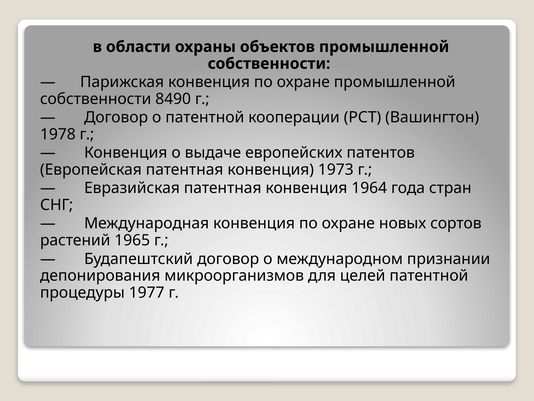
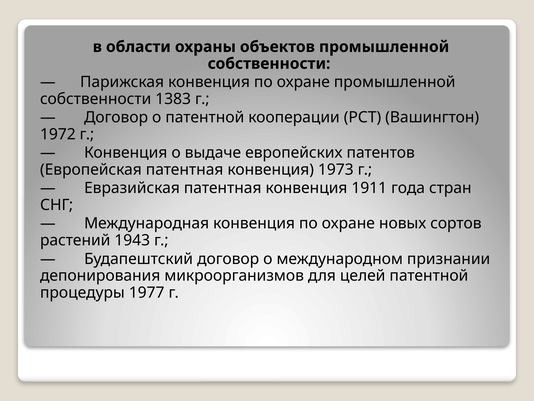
8490: 8490 -> 1383
1978: 1978 -> 1972
1964: 1964 -> 1911
1965: 1965 -> 1943
